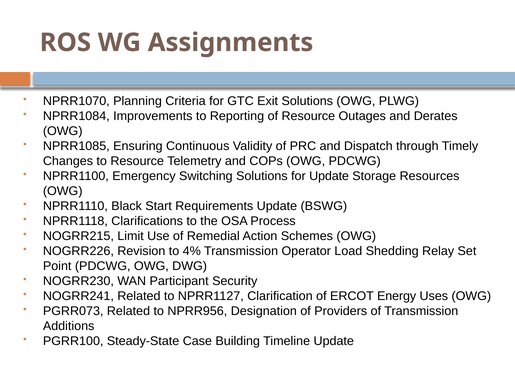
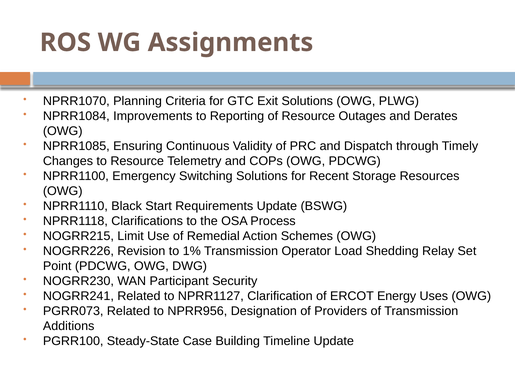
for Update: Update -> Recent
4%: 4% -> 1%
